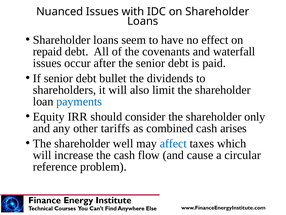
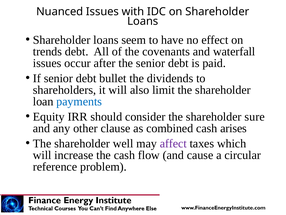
repaid: repaid -> trends
only: only -> sure
tariffs: tariffs -> clause
affect colour: blue -> purple
